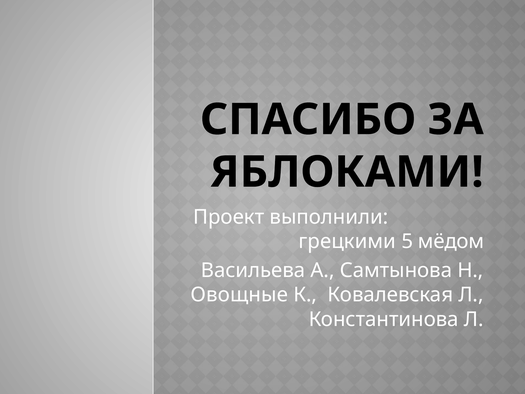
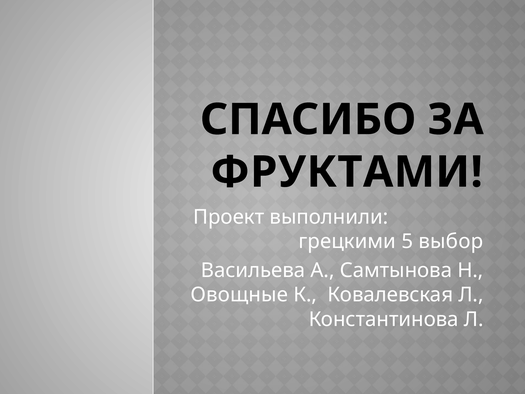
ЯБЛОКАМИ: ЯБЛОКАМИ -> ФРУКТАМИ
мёдом: мёдом -> выбор
